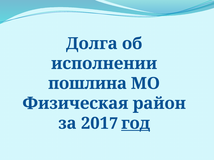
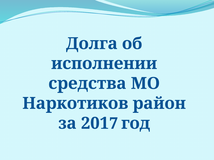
пошлина: пошлина -> средства
Физическая: Физическая -> Наркотиков
год underline: present -> none
